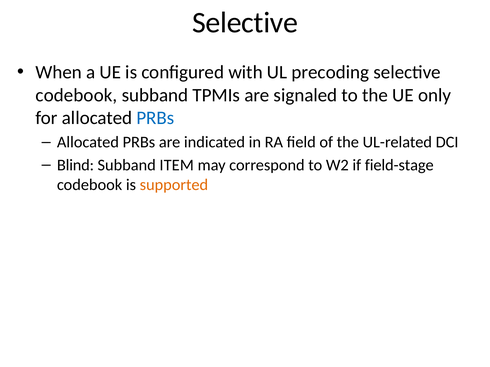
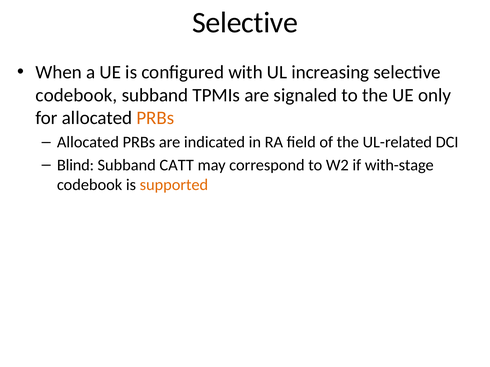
precoding: precoding -> increasing
PRBs at (155, 118) colour: blue -> orange
ITEM: ITEM -> CATT
field-stage: field-stage -> with-stage
